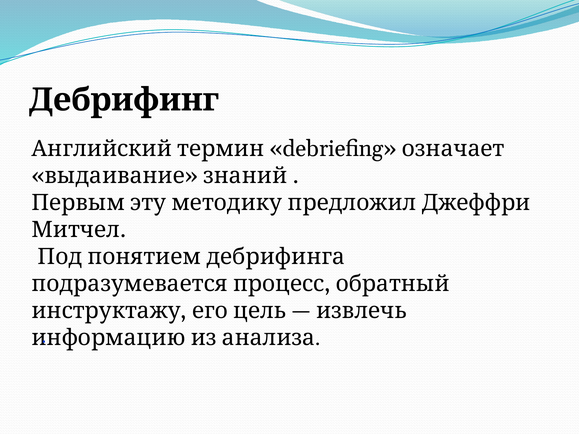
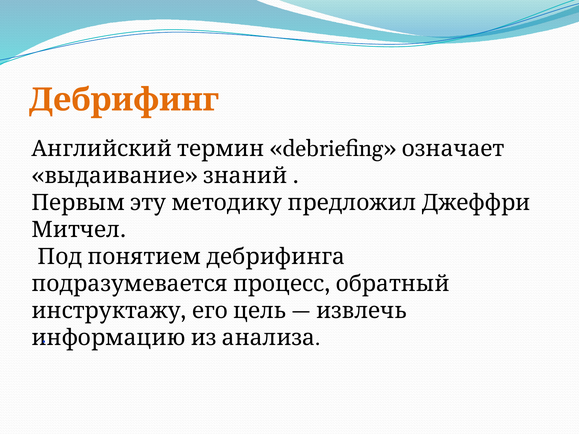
Дебрифинг colour: black -> orange
